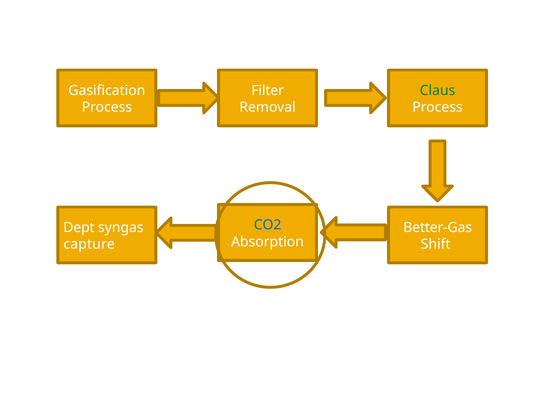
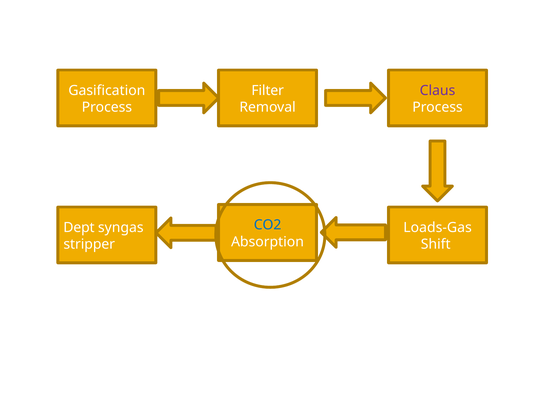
Claus colour: green -> purple
Better-Gas: Better-Gas -> Loads-Gas
capture: capture -> stripper
